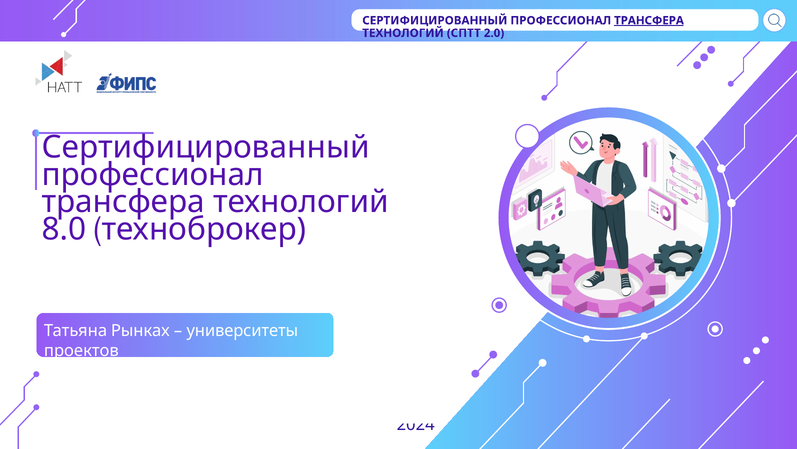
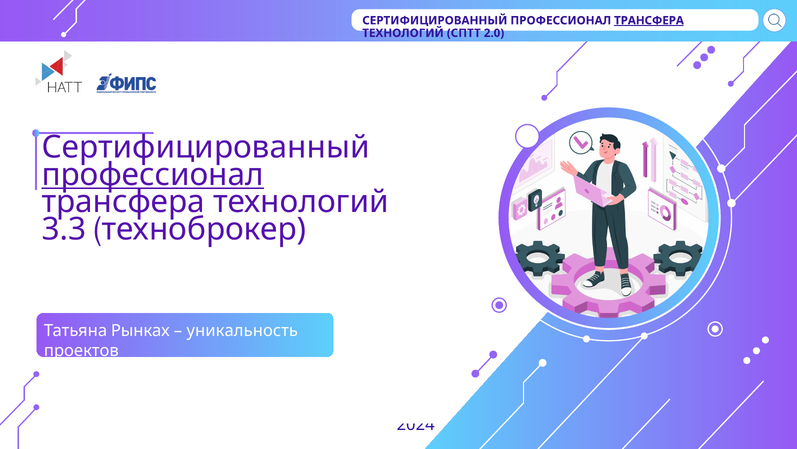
профессионал at (153, 174) underline: none -> present
8.0: 8.0 -> 3.3
университеты: университеты -> уникальность
